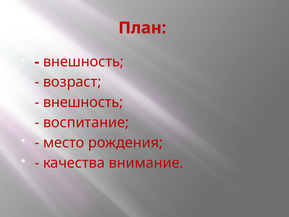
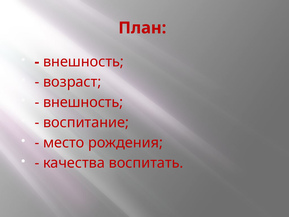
внимание: внимание -> воспитать
